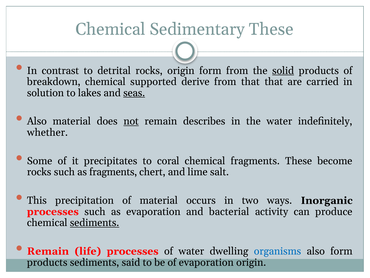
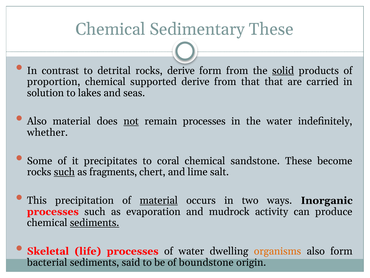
rocks origin: origin -> derive
breakdown: breakdown -> proportion
seas underline: present -> none
remain describes: describes -> processes
chemical fragments: fragments -> sandstone
such at (64, 172) underline: none -> present
material at (159, 200) underline: none -> present
bacterial: bacterial -> mudrock
Remain at (48, 251): Remain -> Skeletal
organisms colour: blue -> orange
products at (47, 262): products -> bacterial
of evaporation: evaporation -> boundstone
